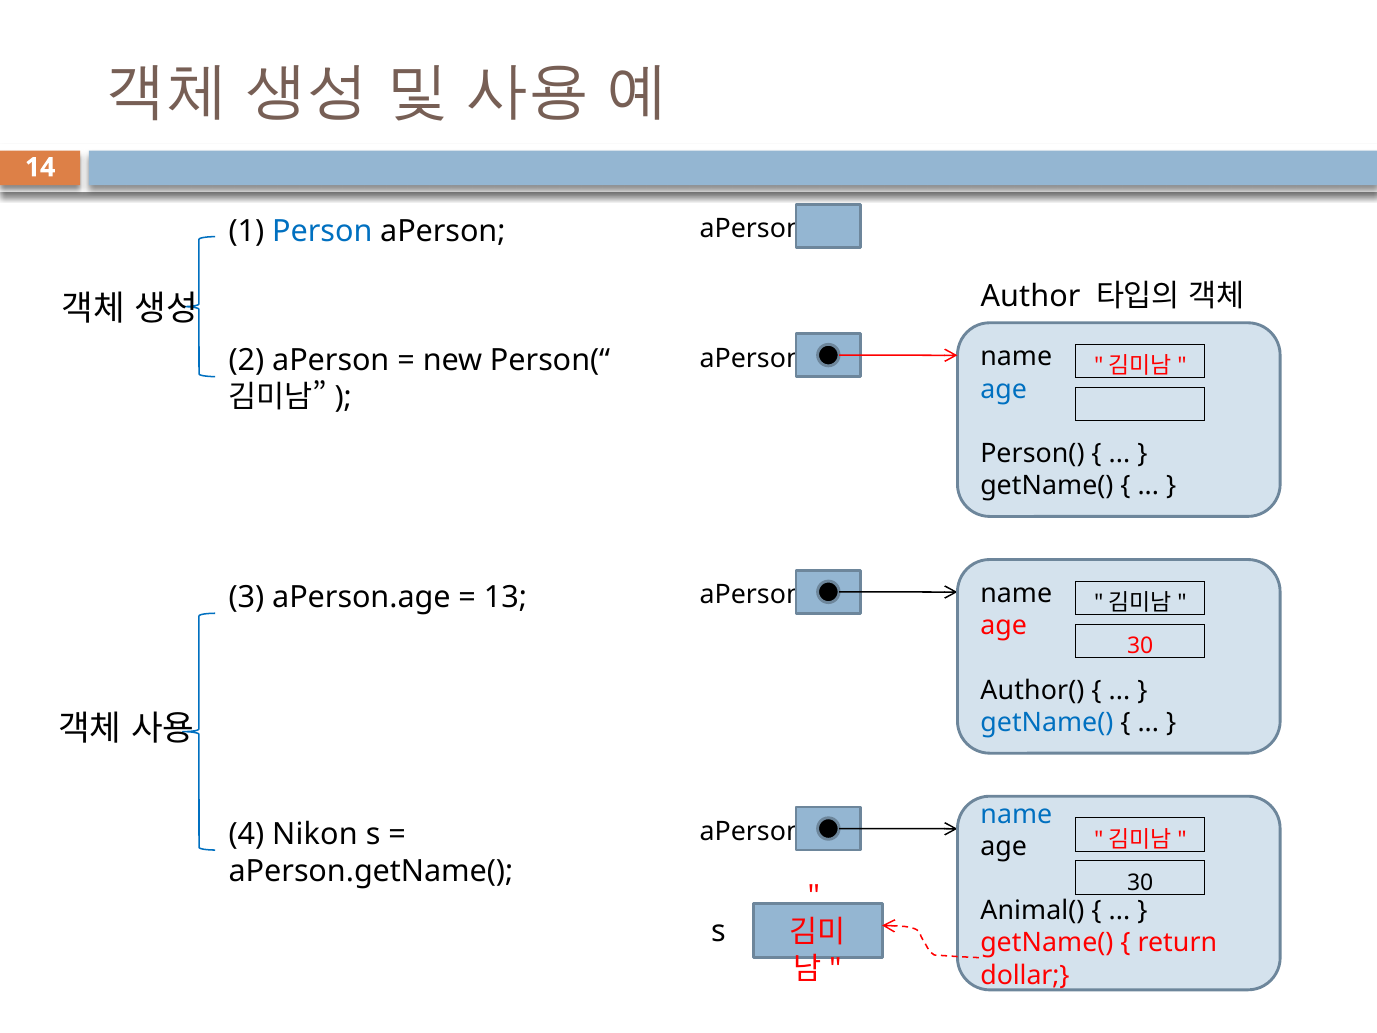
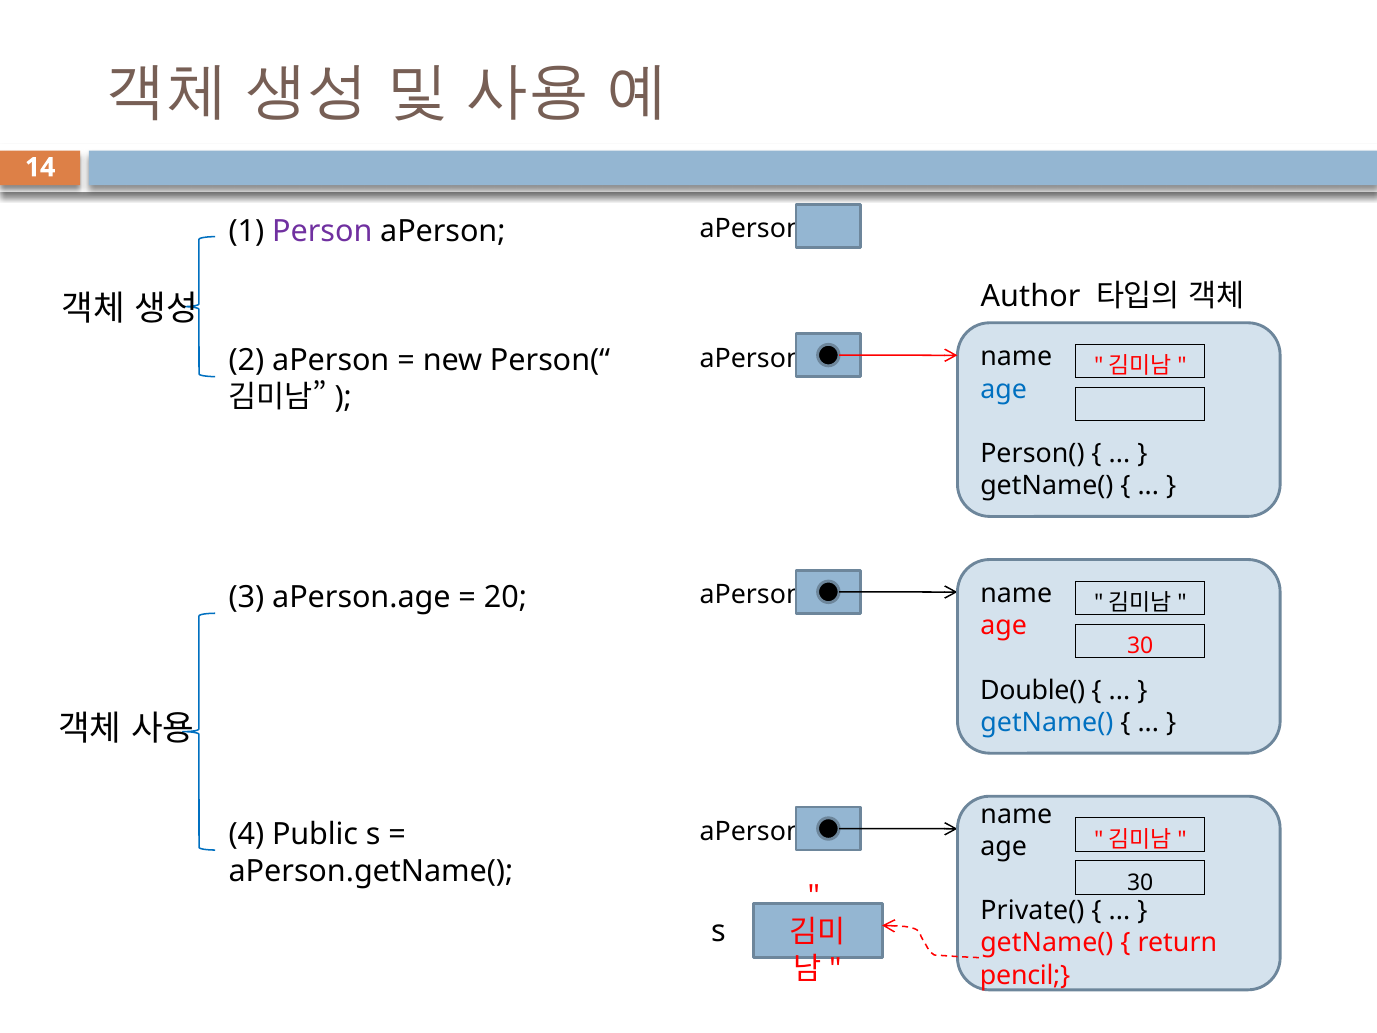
Person colour: blue -> purple
13: 13 -> 20
Author(: Author( -> Double(
name at (1016, 814) colour: blue -> black
Nikon: Nikon -> Public
Animal(: Animal( -> Private(
dollar: dollar -> pencil
